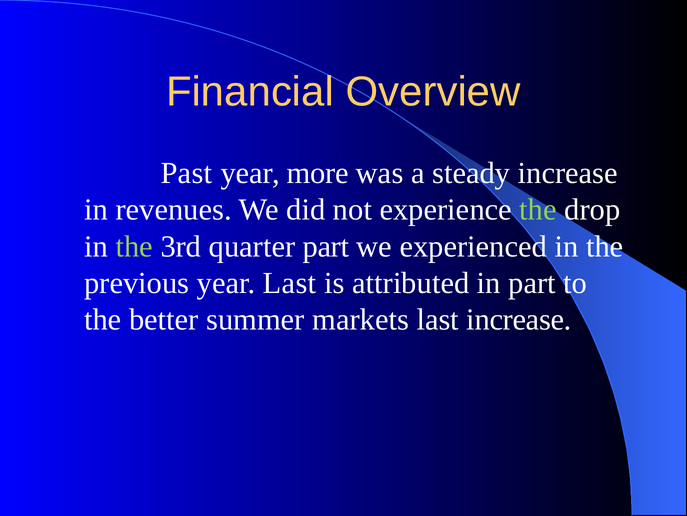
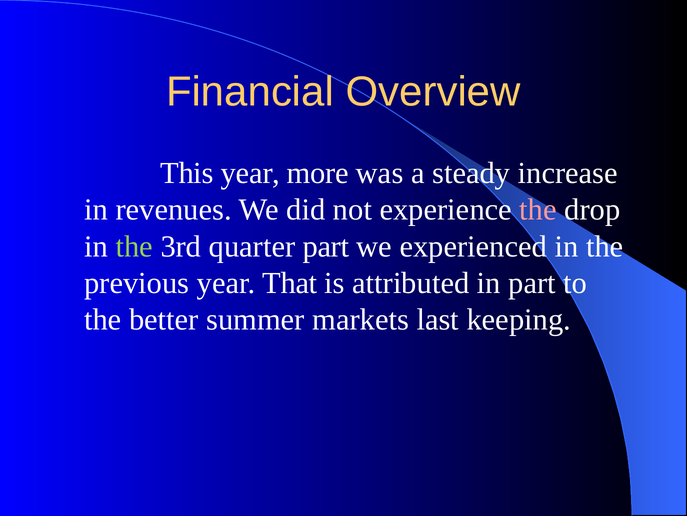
Past: Past -> This
the at (538, 209) colour: light green -> pink
year Last: Last -> That
last increase: increase -> keeping
